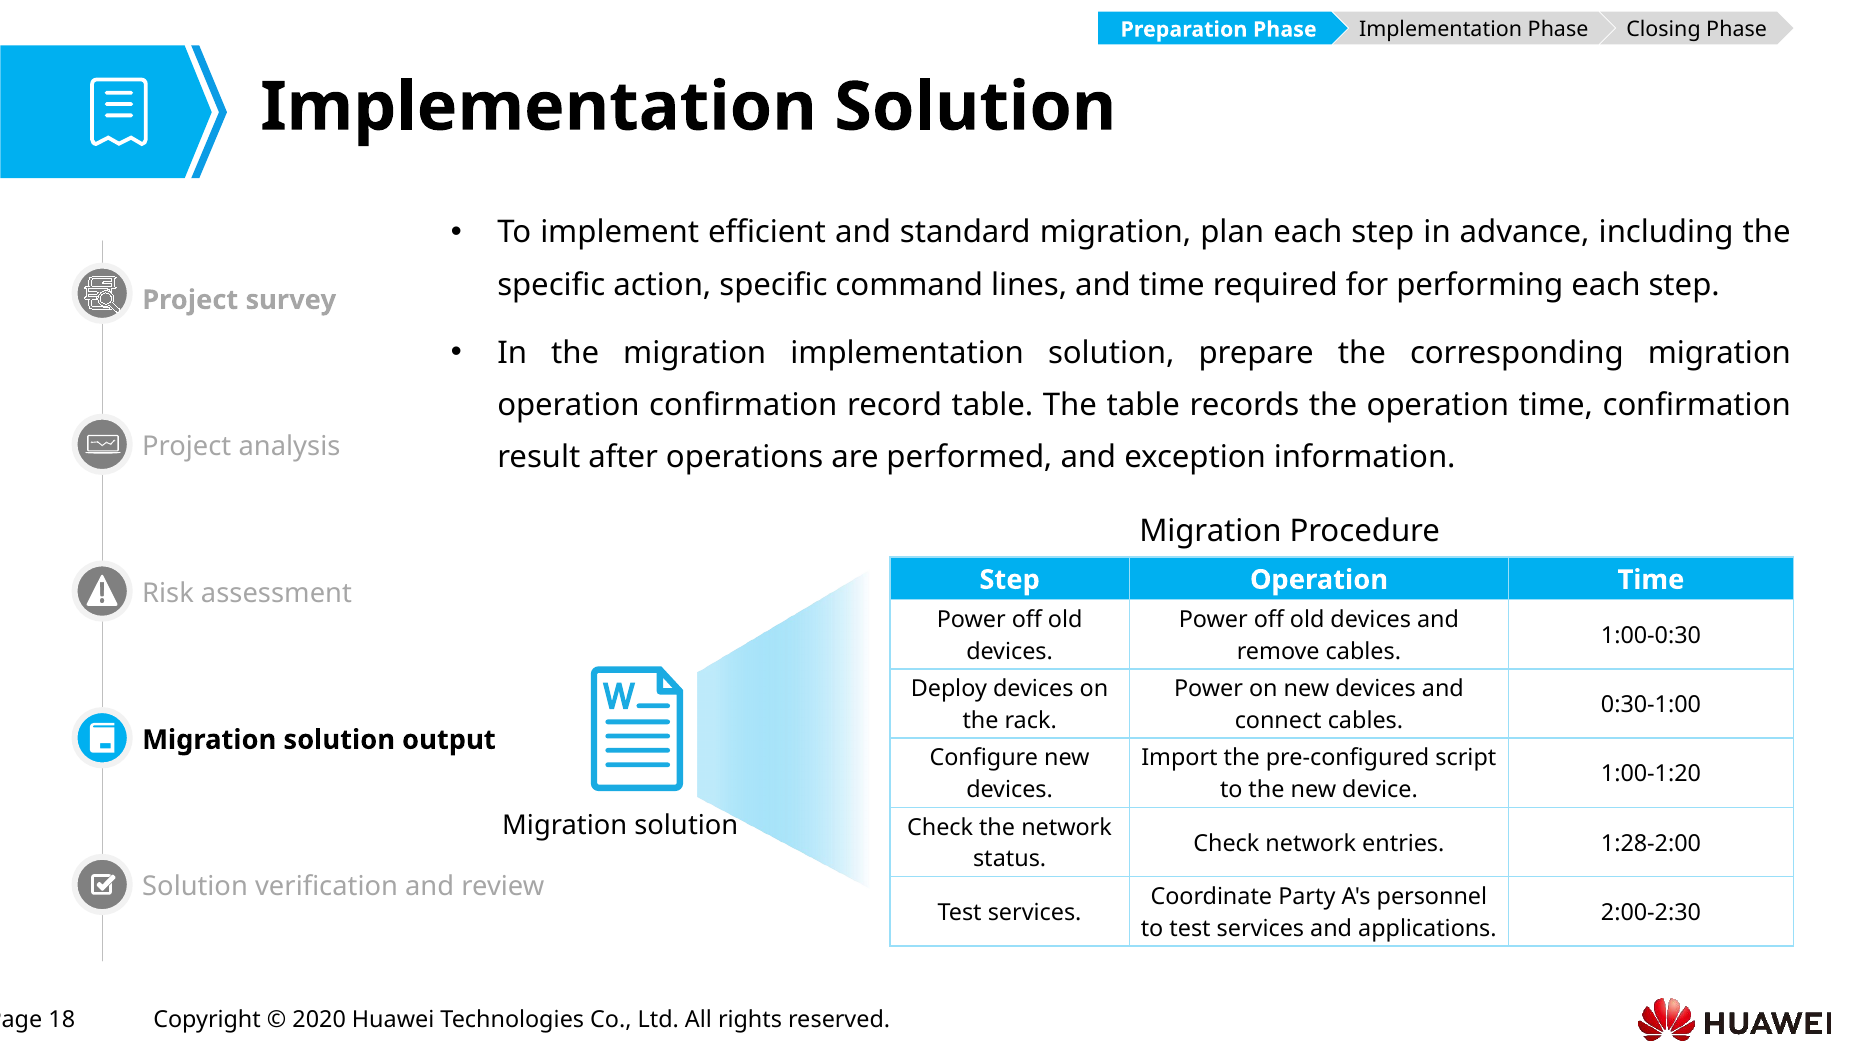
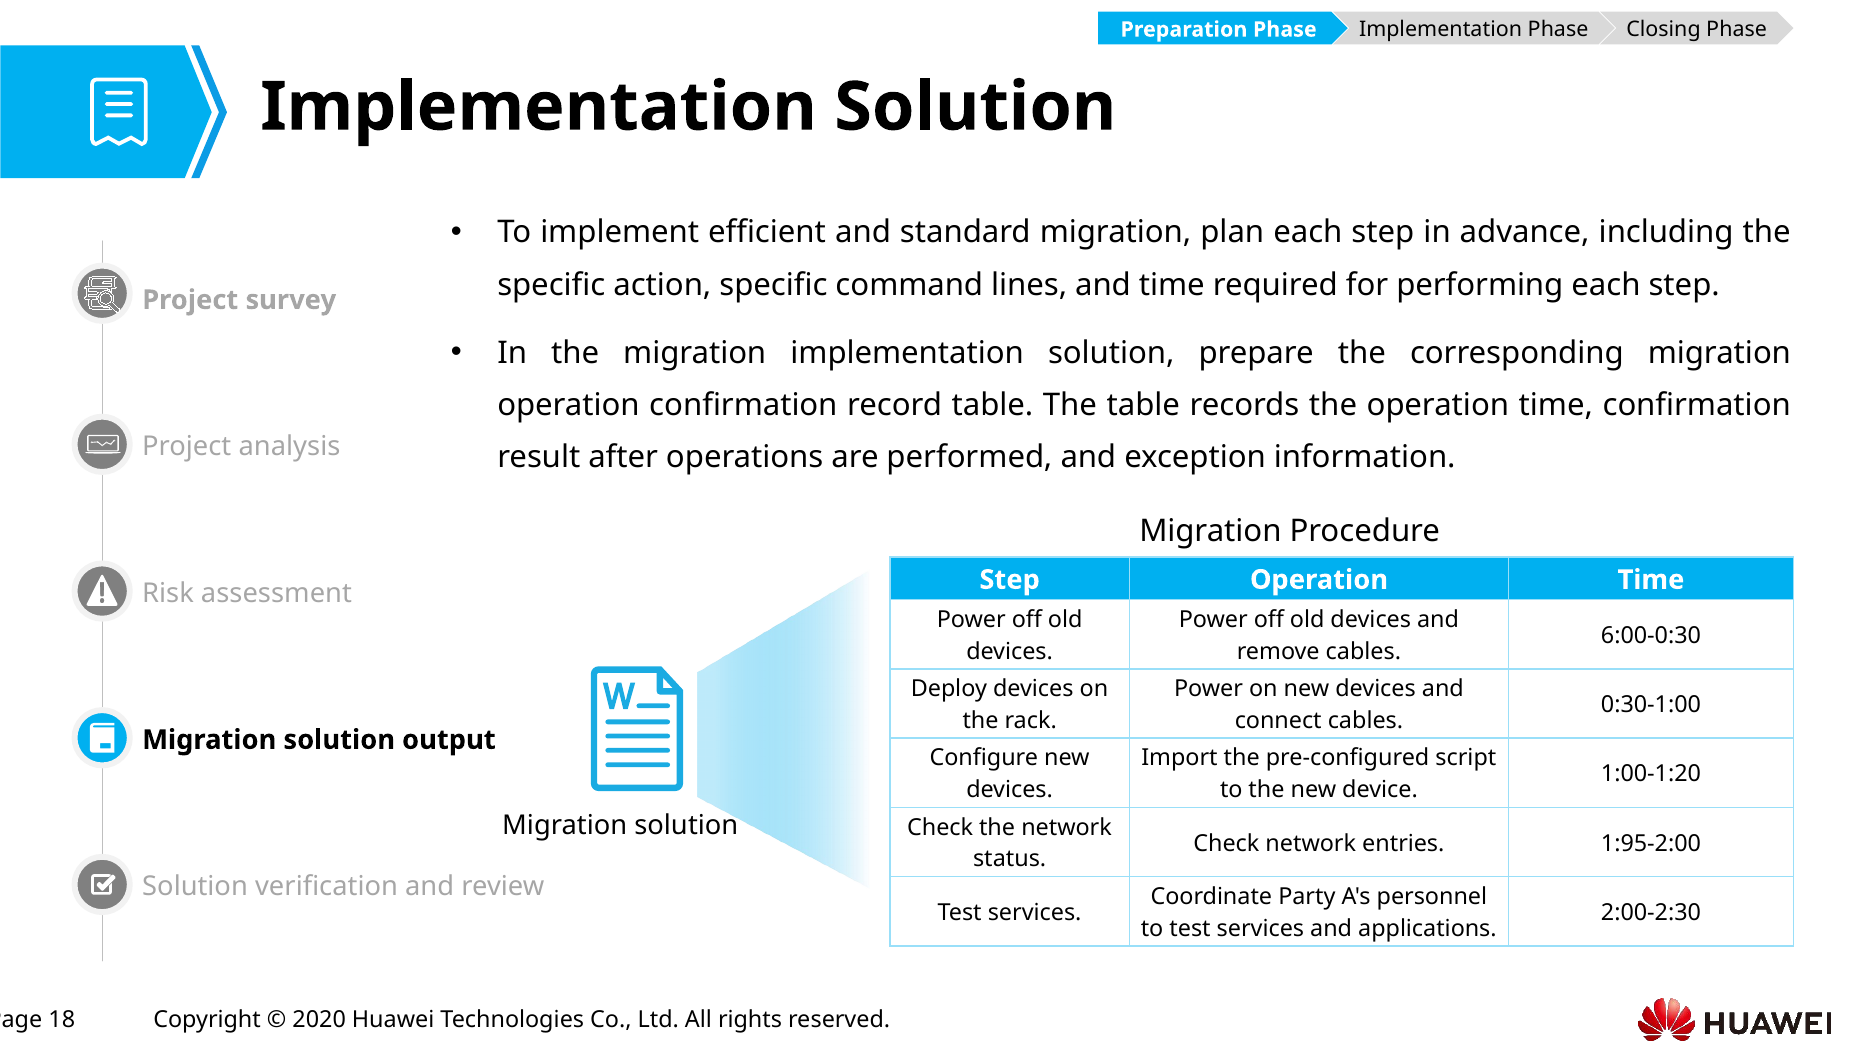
1:00-0:30: 1:00-0:30 -> 6:00-0:30
1:28-2:00: 1:28-2:00 -> 1:95-2:00
